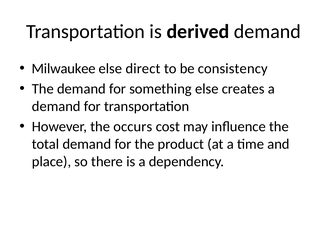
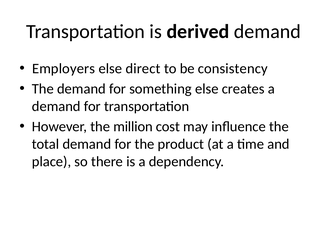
Milwaukee: Milwaukee -> Employers
occurs: occurs -> million
